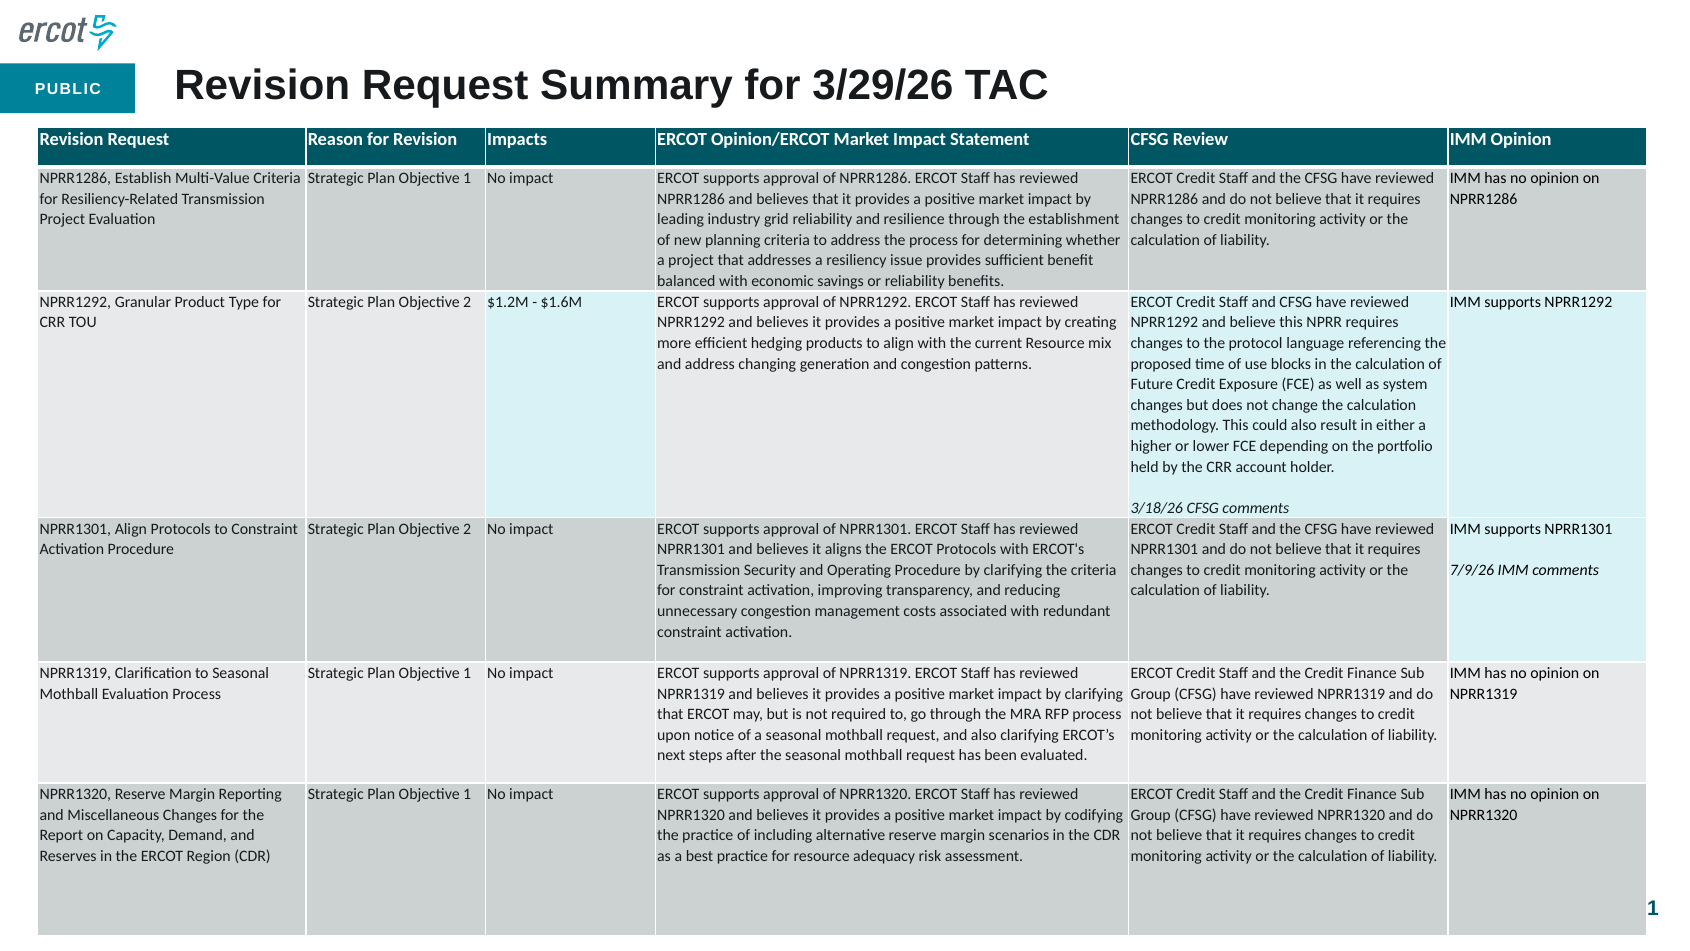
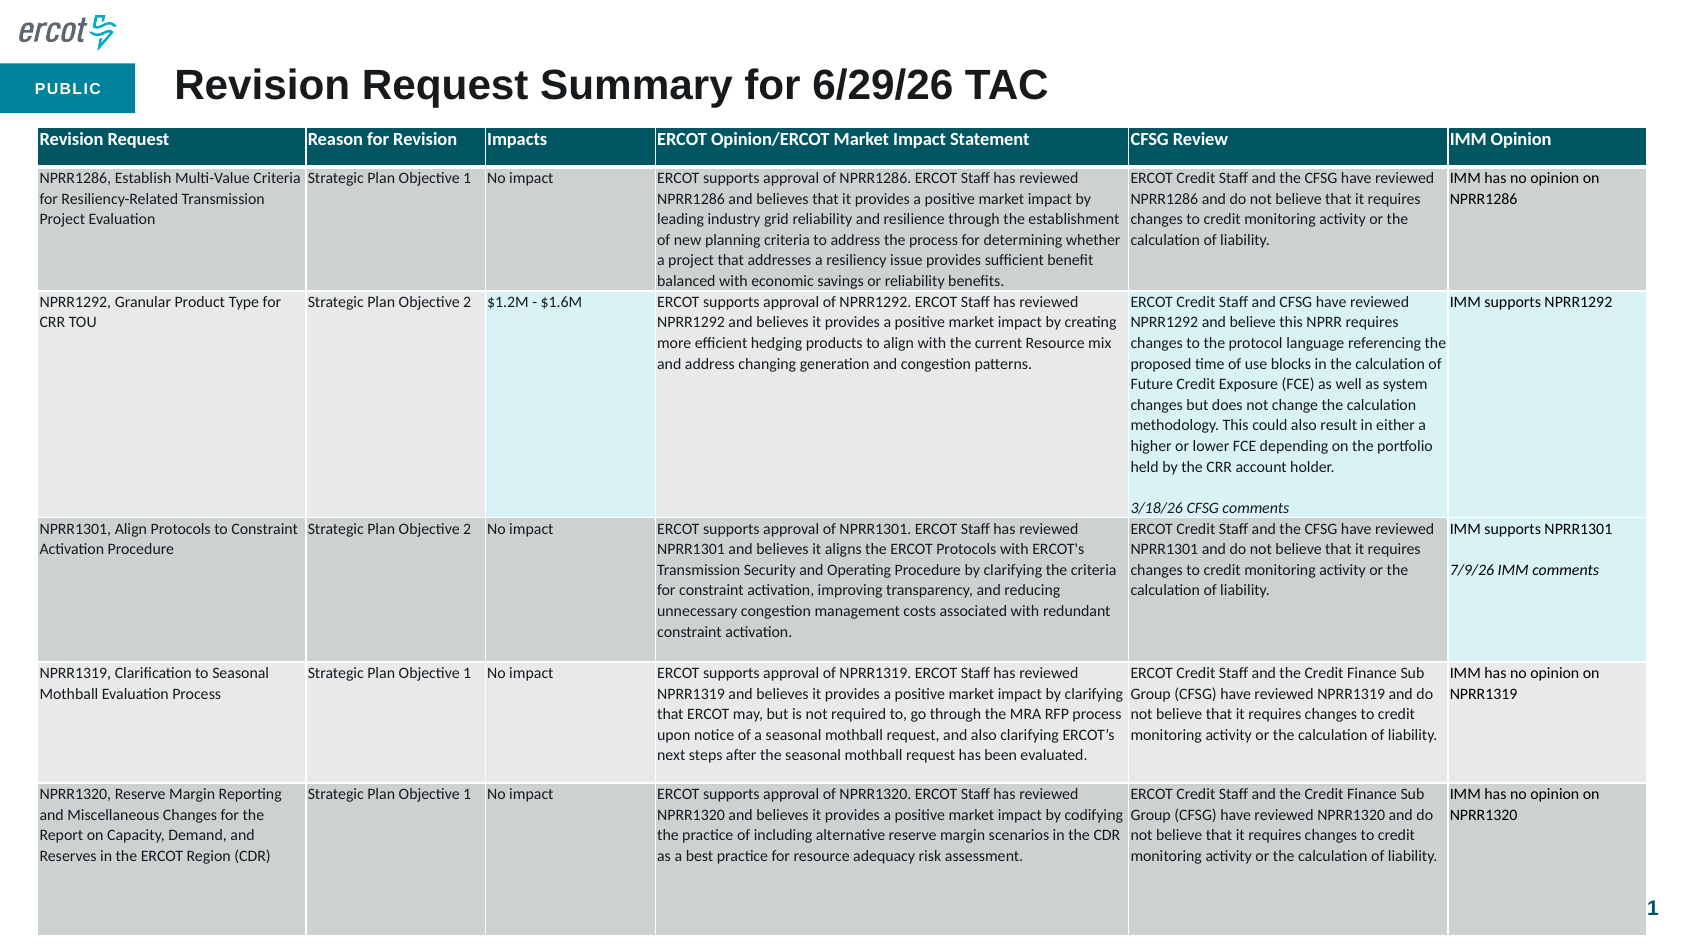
3/29/26: 3/29/26 -> 6/29/26
